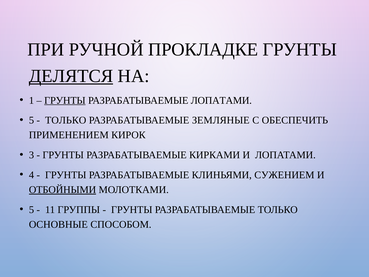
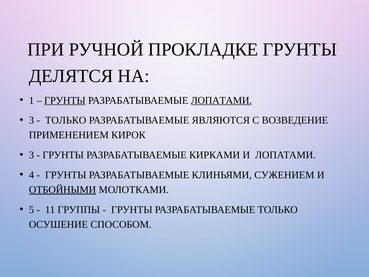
ДЕЛЯТСЯ underline: present -> none
ЛОПАТАМИ at (221, 100) underline: none -> present
5 at (31, 120): 5 -> 3
ЗЕМЛЯНЫЕ: ЗЕМЛЯНЫЕ -> ЯВЛЯЮТСЯ
ОБЕСПЕЧИТЬ: ОБЕСПЕЧИТЬ -> ВОЗВЕДЕНИЕ
ОСНОВНЫЕ: ОСНОВНЫЕ -> ОСУШЕНИЕ
